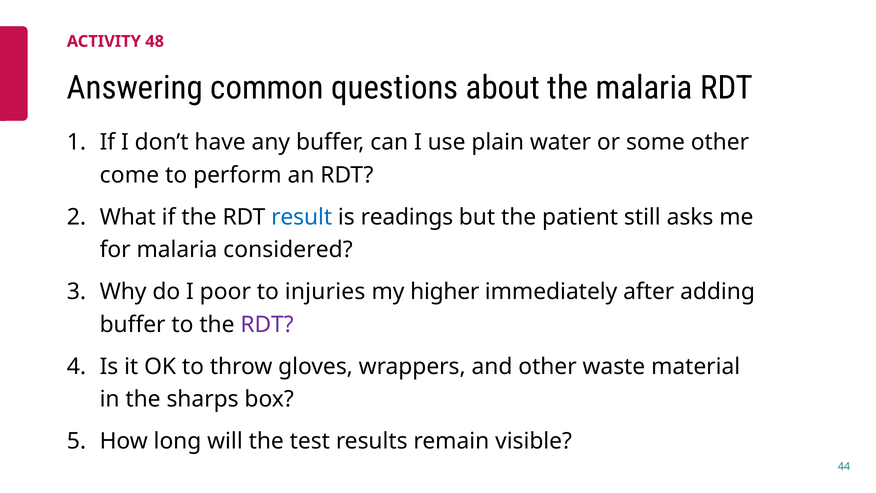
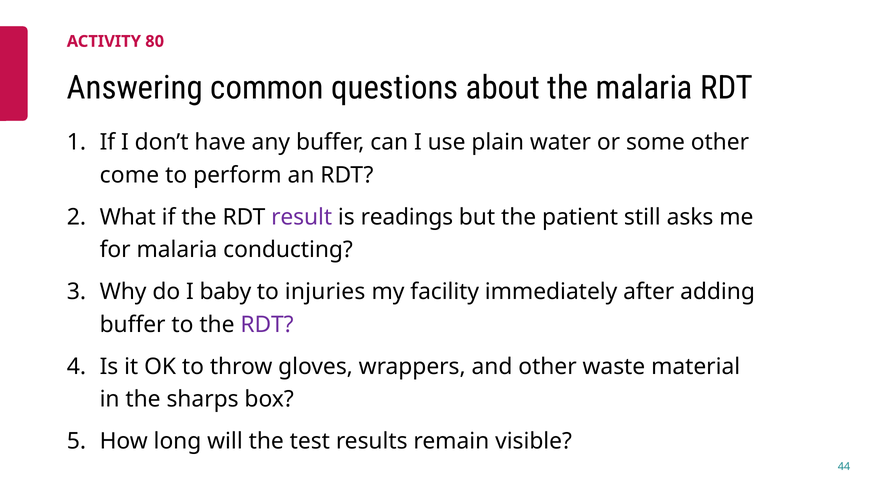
48: 48 -> 80
result colour: blue -> purple
considered: considered -> conducting
poor: poor -> baby
higher: higher -> facility
